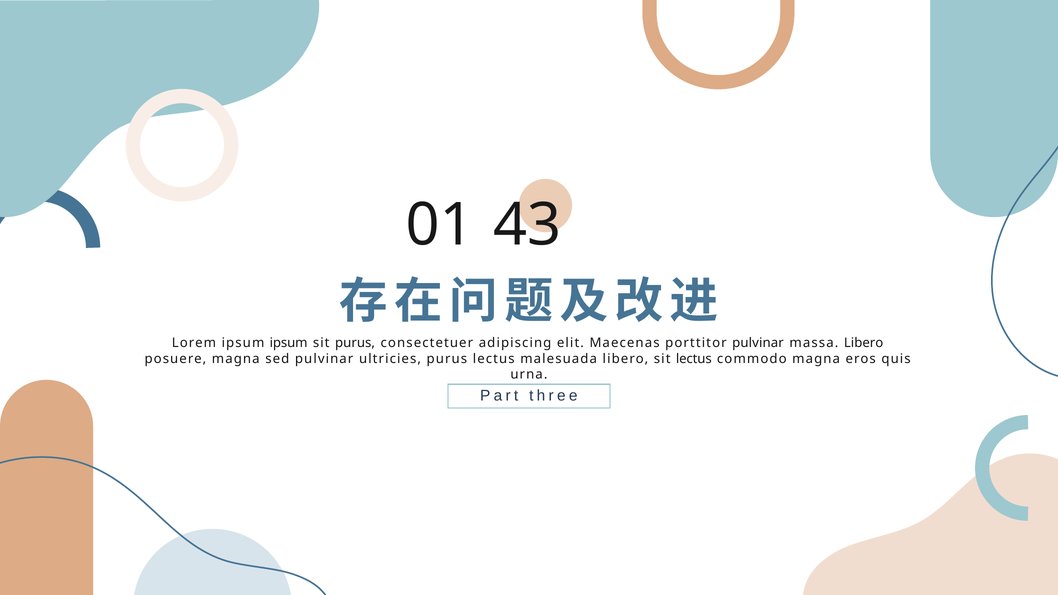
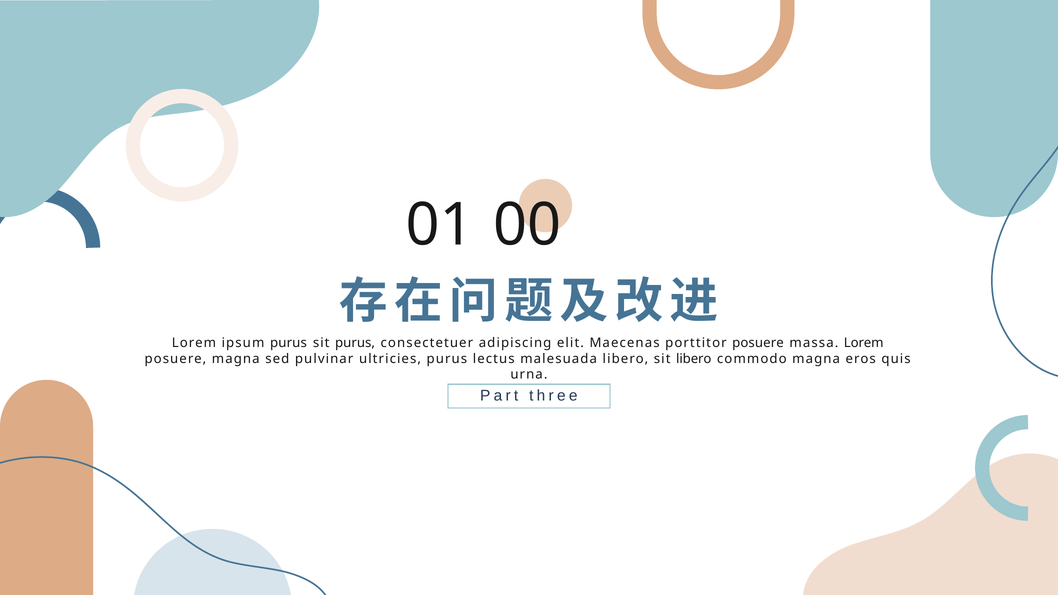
43: 43 -> 00
ipsum ipsum: ipsum -> purus
porttitor pulvinar: pulvinar -> posuere
massa Libero: Libero -> Lorem
sit lectus: lectus -> libero
